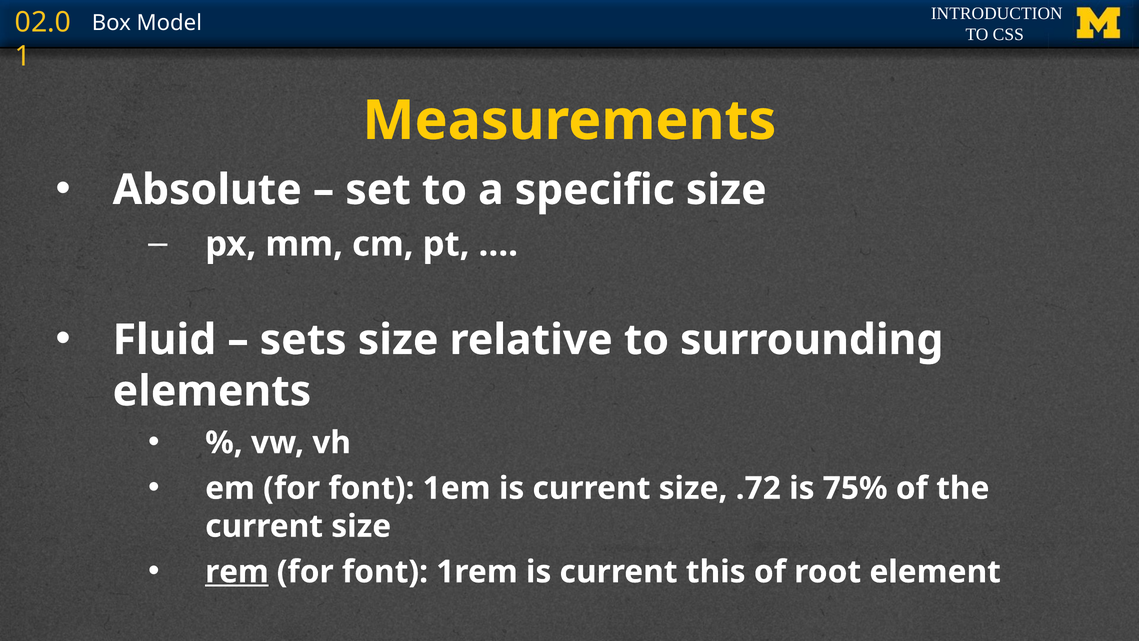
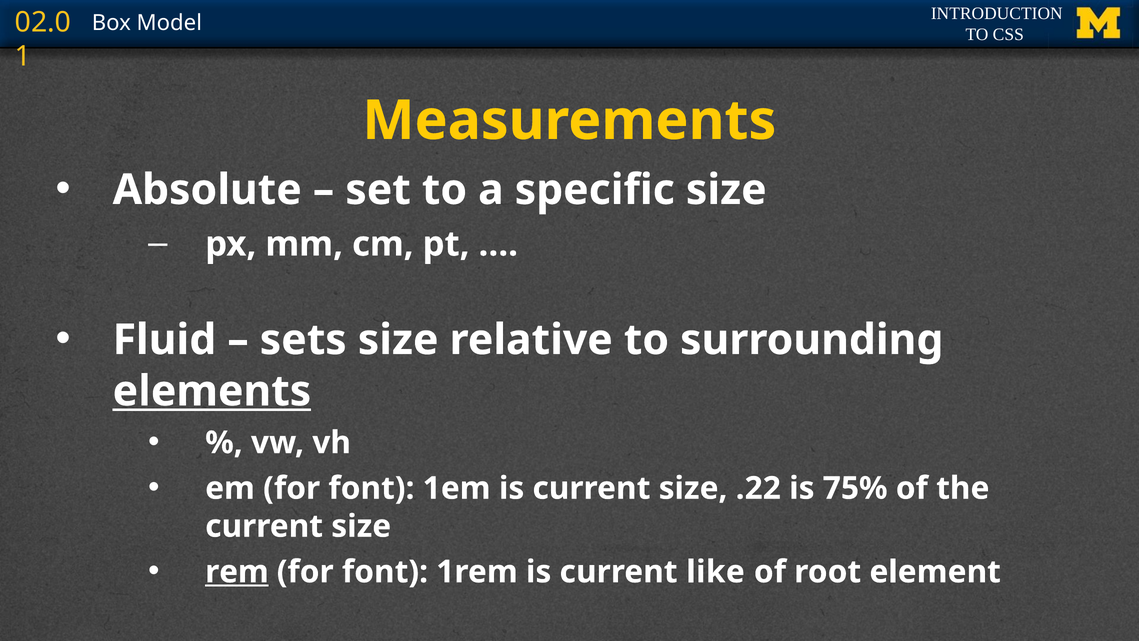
elements underline: none -> present
.72: .72 -> .22
this: this -> like
